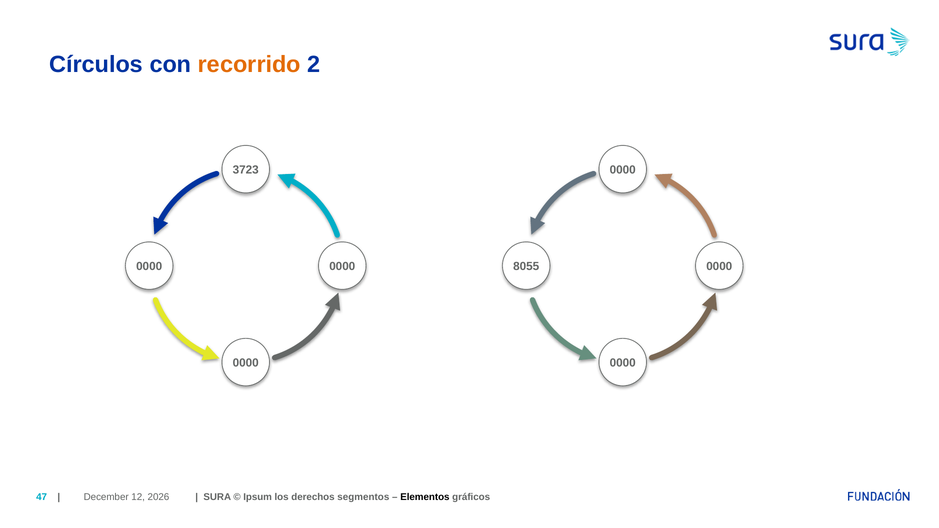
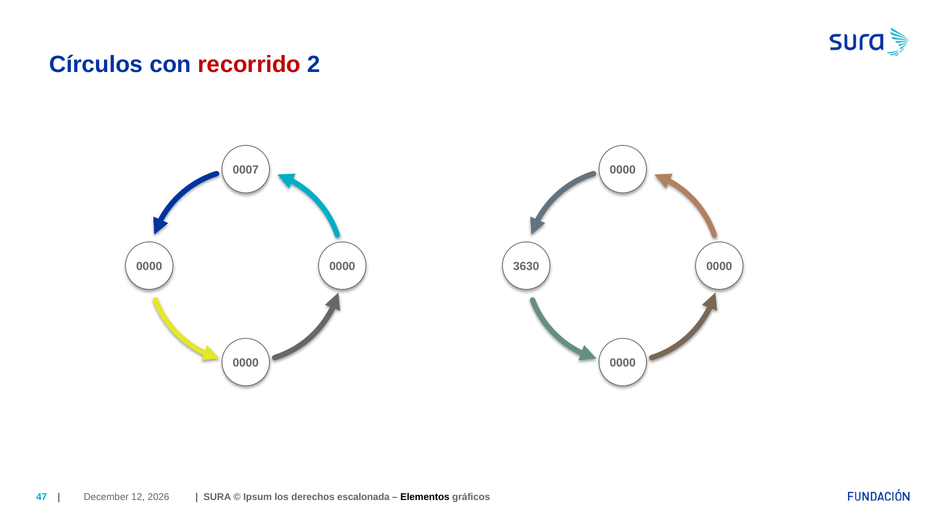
recorrido colour: orange -> red
3723: 3723 -> 0007
8055: 8055 -> 3630
segmentos: segmentos -> escalonada
